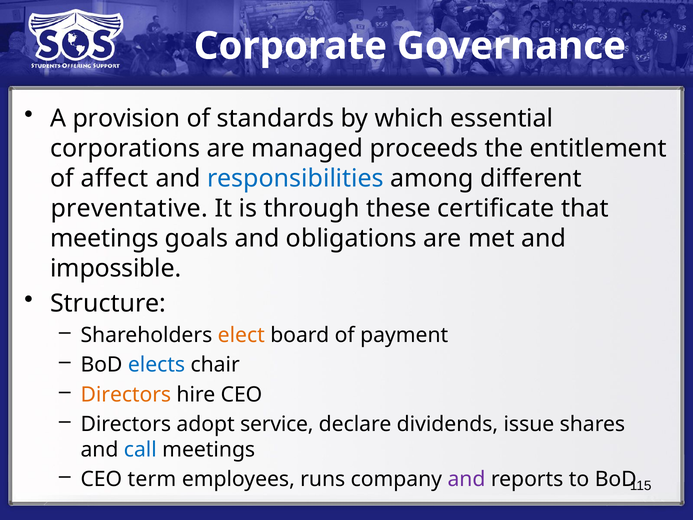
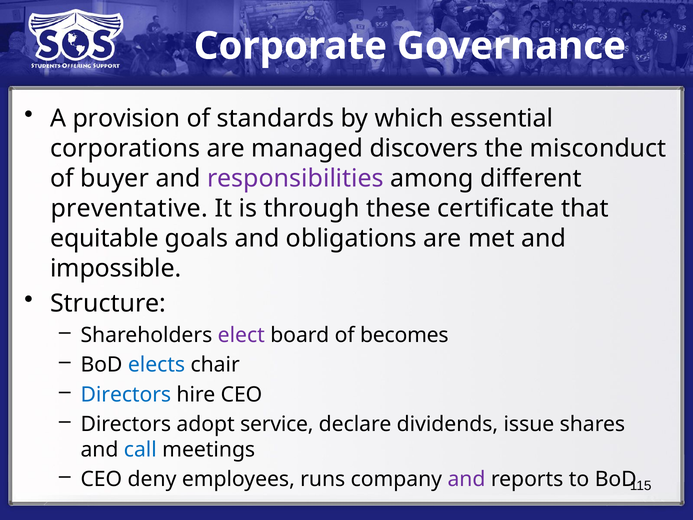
proceeds: proceeds -> discovers
entitlement: entitlement -> misconduct
affect: affect -> buyer
responsibilities colour: blue -> purple
meetings at (104, 238): meetings -> equitable
elect colour: orange -> purple
payment: payment -> becomes
Directors at (126, 394) colour: orange -> blue
term: term -> deny
